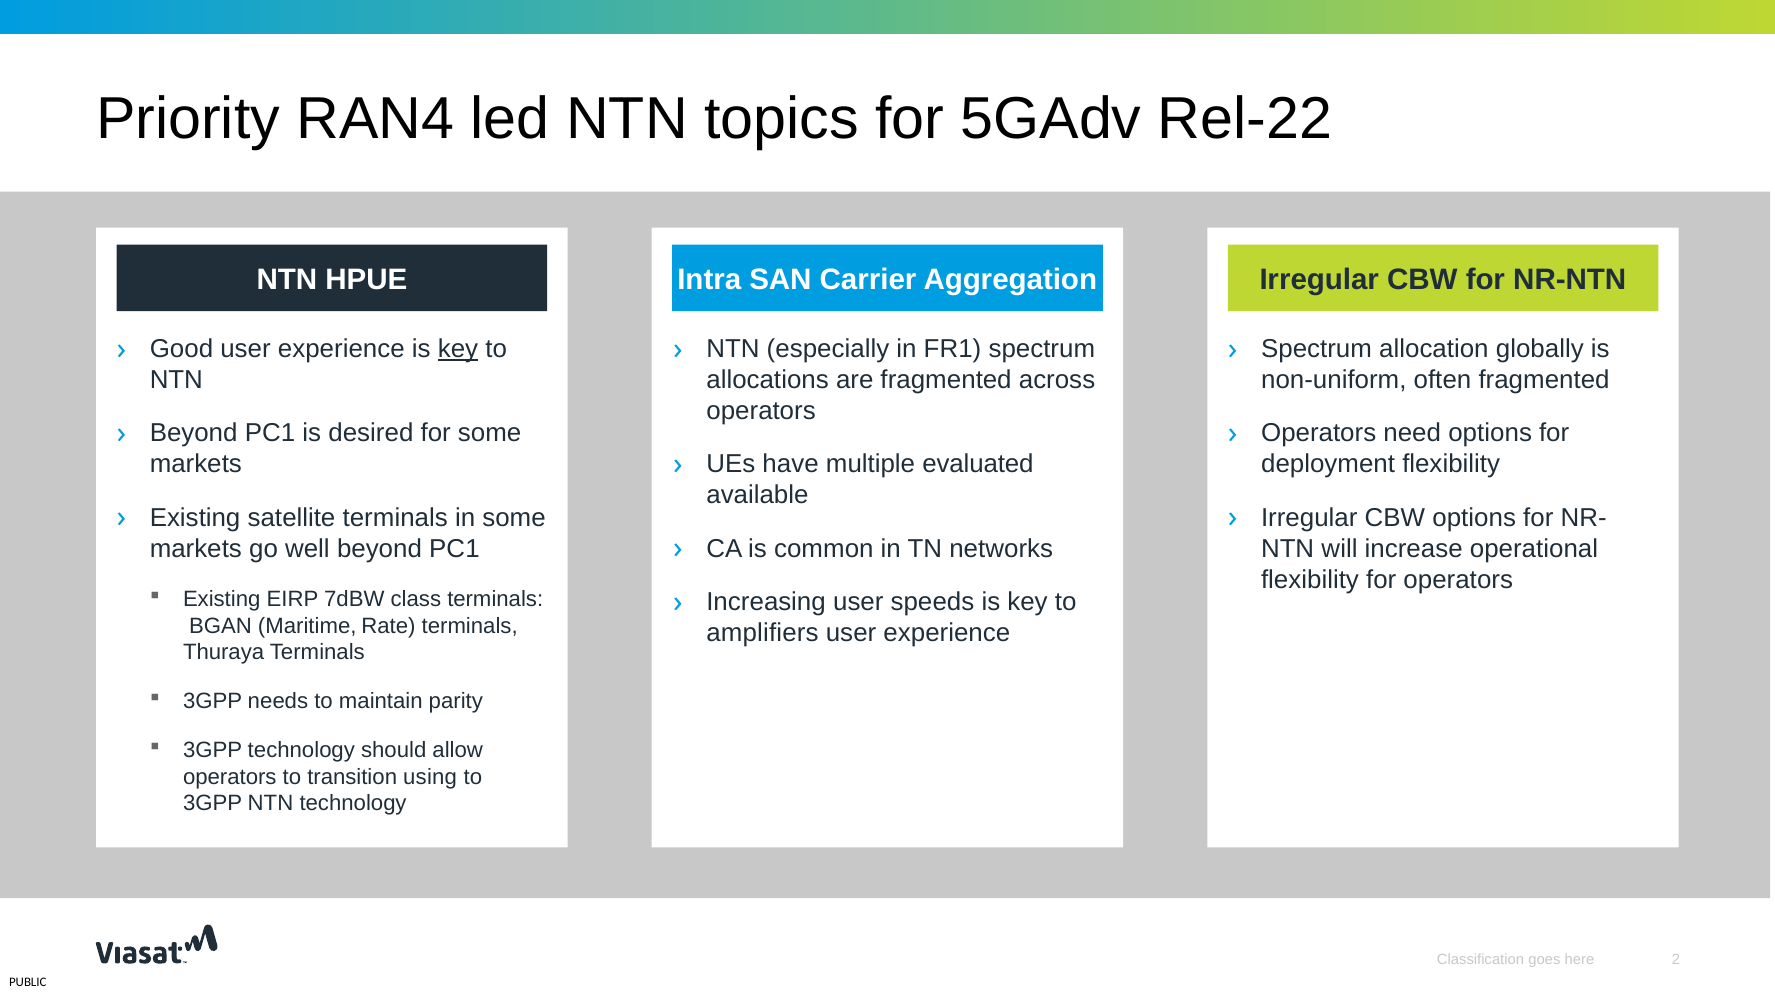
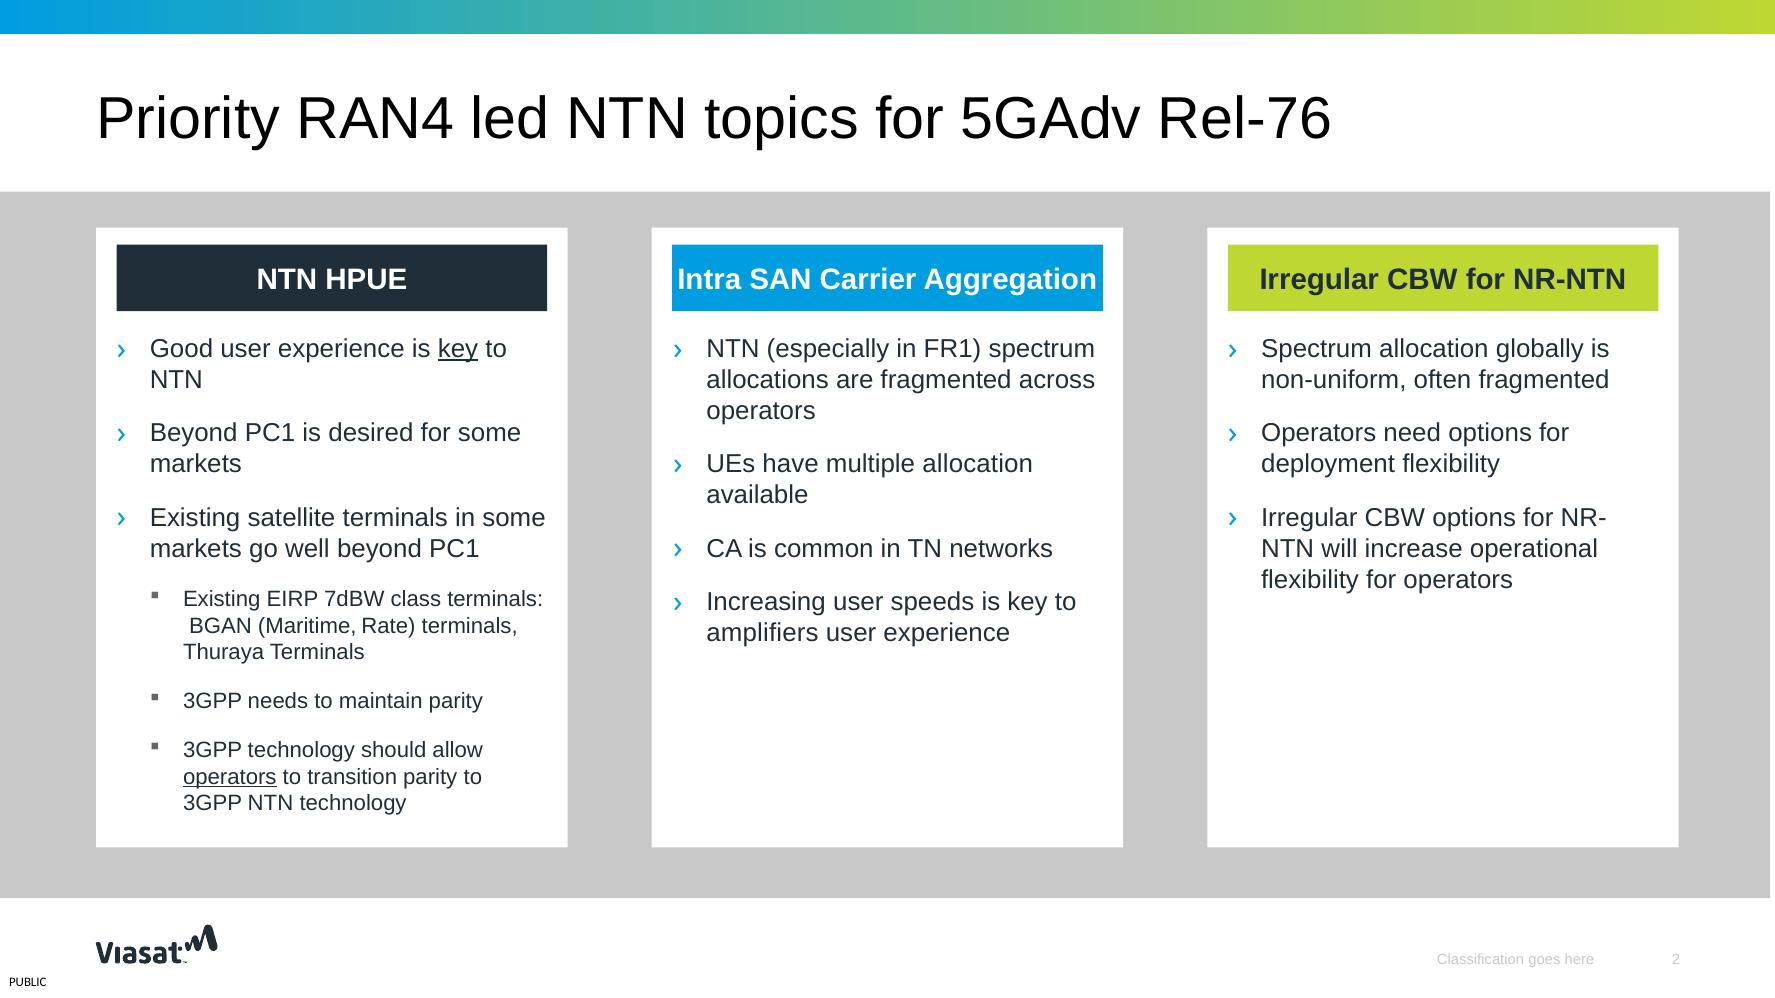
Rel-22: Rel-22 -> Rel-76
multiple evaluated: evaluated -> allocation
operators at (230, 777) underline: none -> present
transition using: using -> parity
